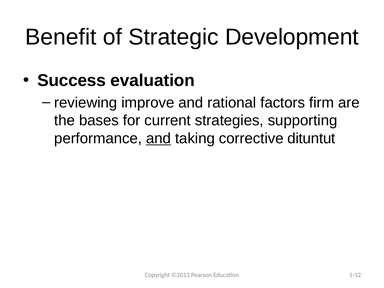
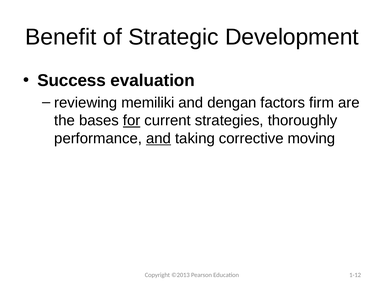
improve: improve -> memiliki
rational: rational -> dengan
for underline: none -> present
supporting: supporting -> thoroughly
dituntut: dituntut -> moving
